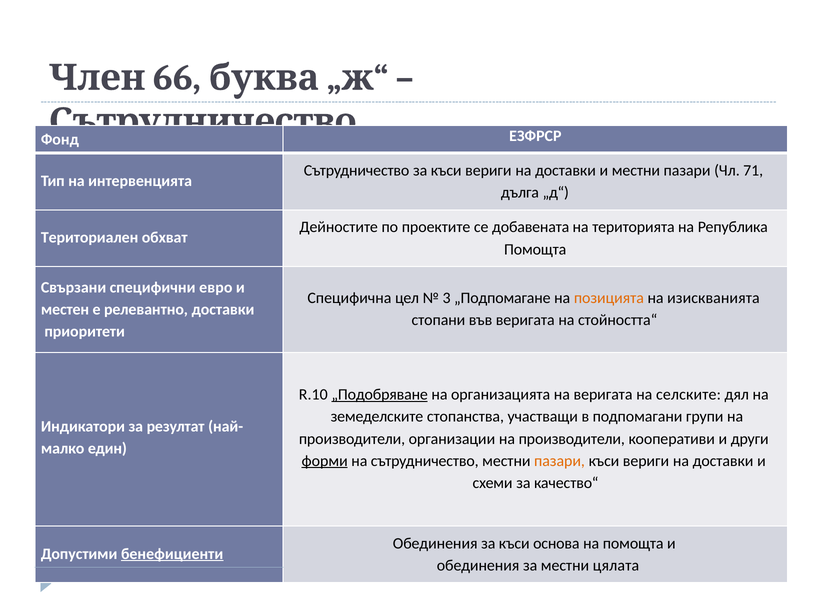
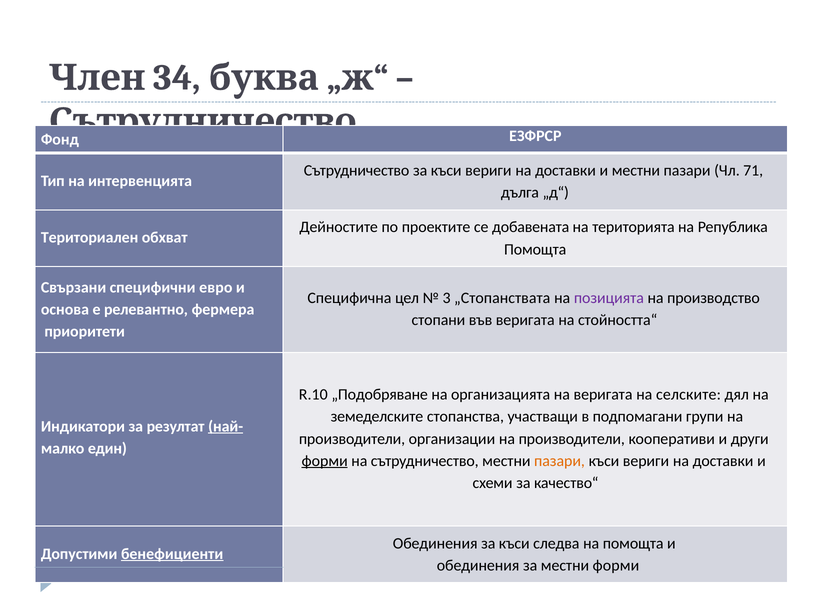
66: 66 -> 34
„Подпомагане: „Подпомагане -> „Стопанствата
позицията colour: orange -> purple
изискванията: изискванията -> производство
местен: местен -> основа
релевантно доставки: доставки -> фермера
„Подобряване underline: present -> none
най- underline: none -> present
основа: основа -> следва
местни цялата: цялата -> форми
